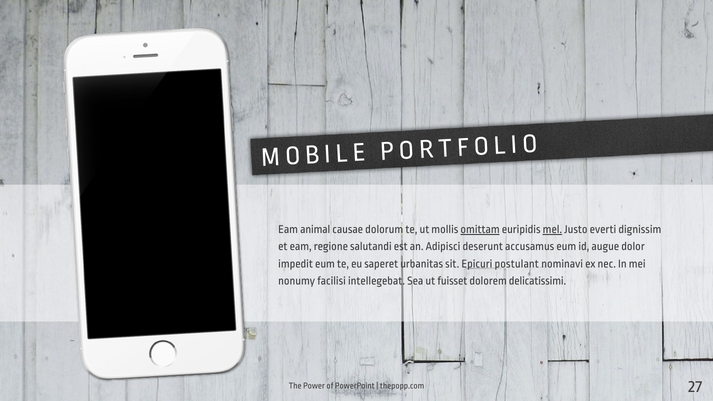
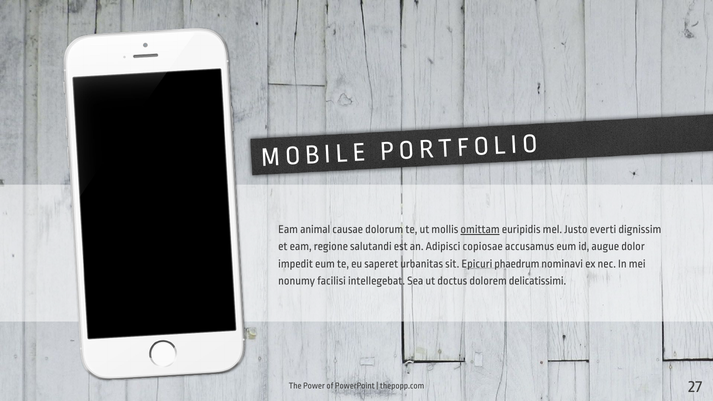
mel underline: present -> none
deserunt: deserunt -> copiosae
postulant: postulant -> phaedrum
fuisset: fuisset -> doctus
